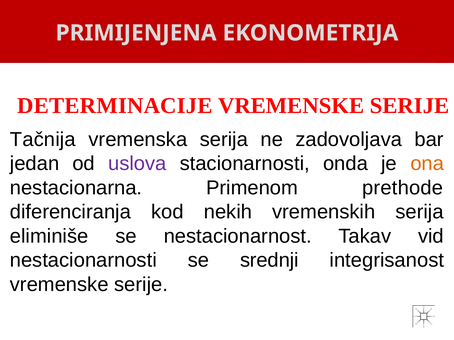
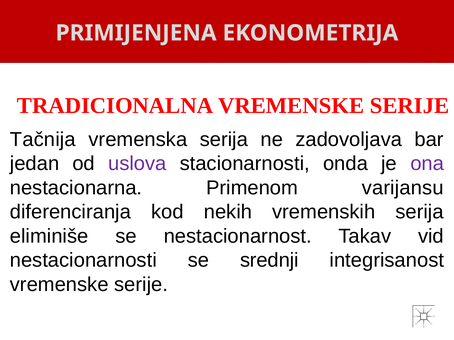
DETERMINACIJE: DETERMINACIJE -> TRADICIONALNA
ona colour: orange -> purple
prethode: prethode -> varijansu
